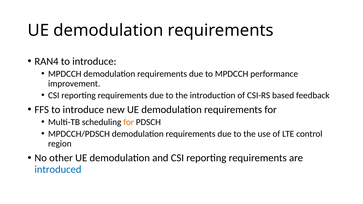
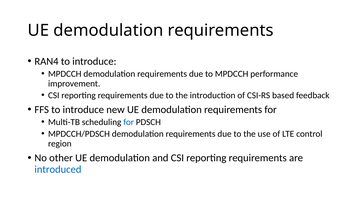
for at (129, 122) colour: orange -> blue
